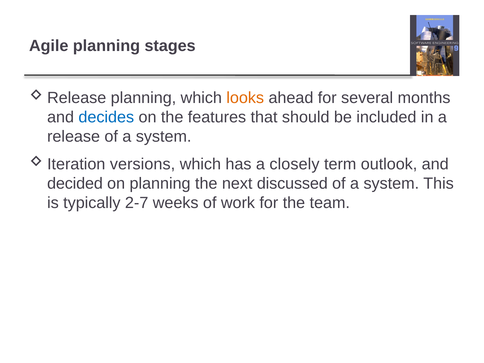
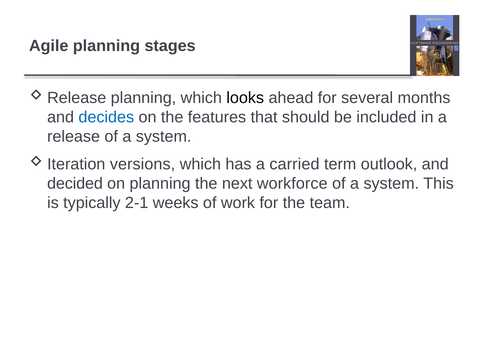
looks colour: orange -> black
closely: closely -> carried
discussed: discussed -> workforce
2-7: 2-7 -> 2-1
